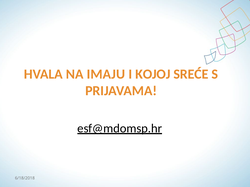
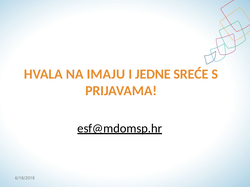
KOJOJ: KOJOJ -> JEDNE
